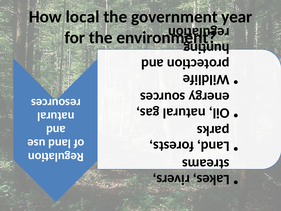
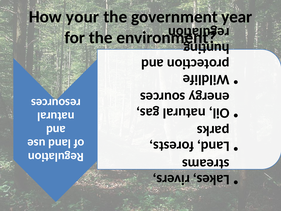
local: local -> your
